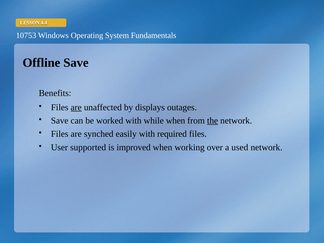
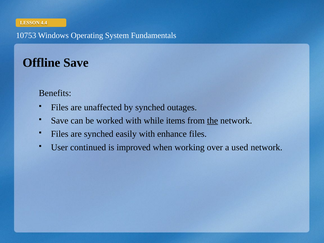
are at (76, 107) underline: present -> none
by displays: displays -> synched
while when: when -> items
required: required -> enhance
supported: supported -> continued
